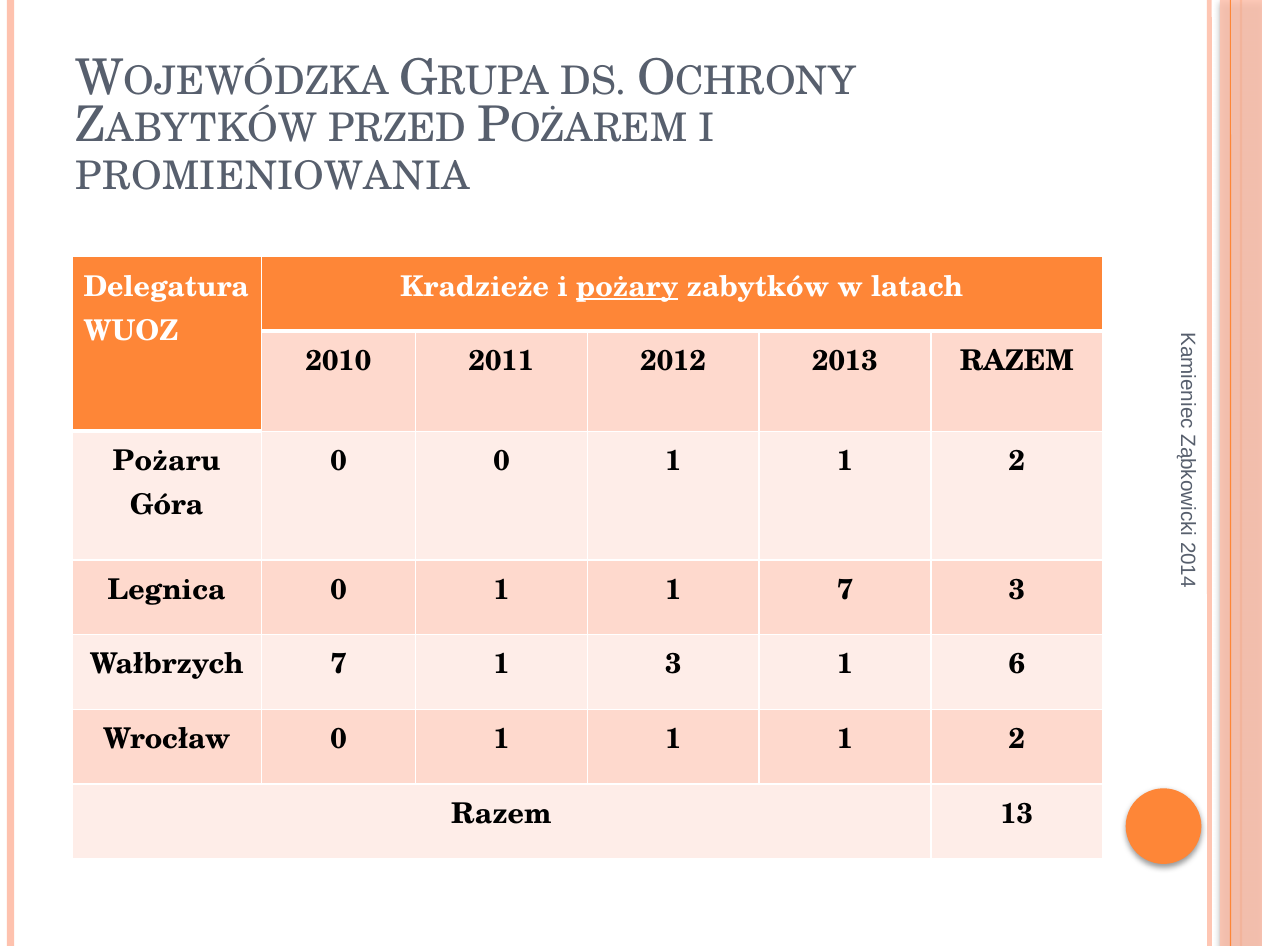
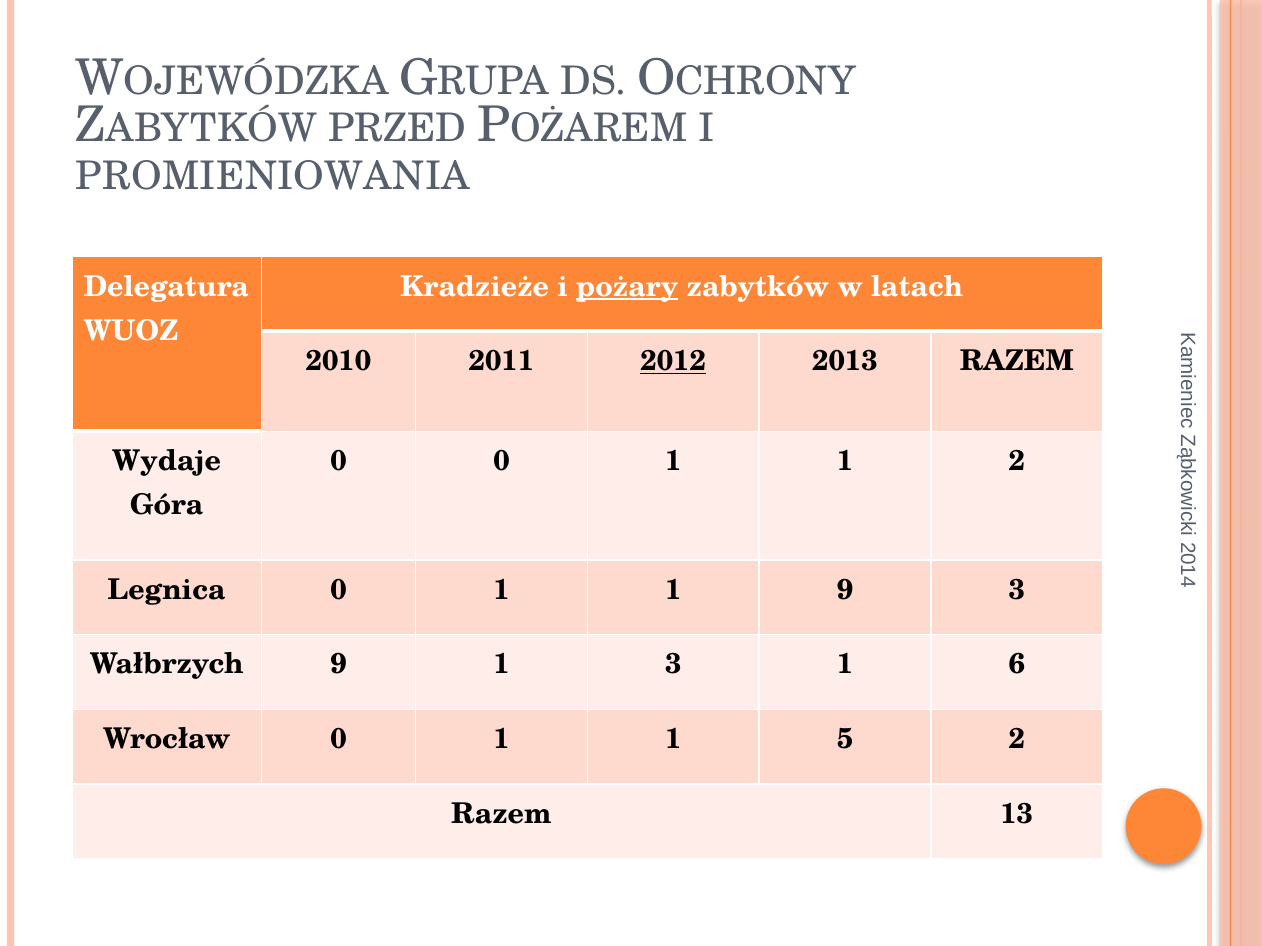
2012 underline: none -> present
Pożaru: Pożaru -> Wydaje
1 7: 7 -> 9
Wałbrzych 7: 7 -> 9
1 1 1: 1 -> 5
